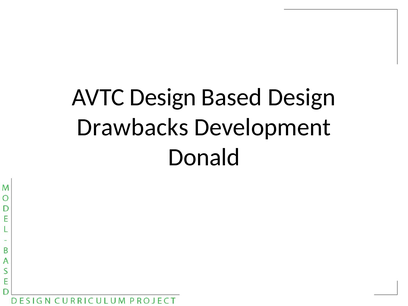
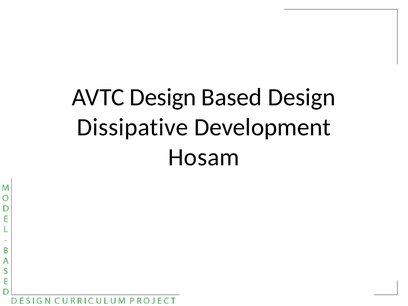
Drawbacks: Drawbacks -> Dissipative
Donald: Donald -> Hosam
